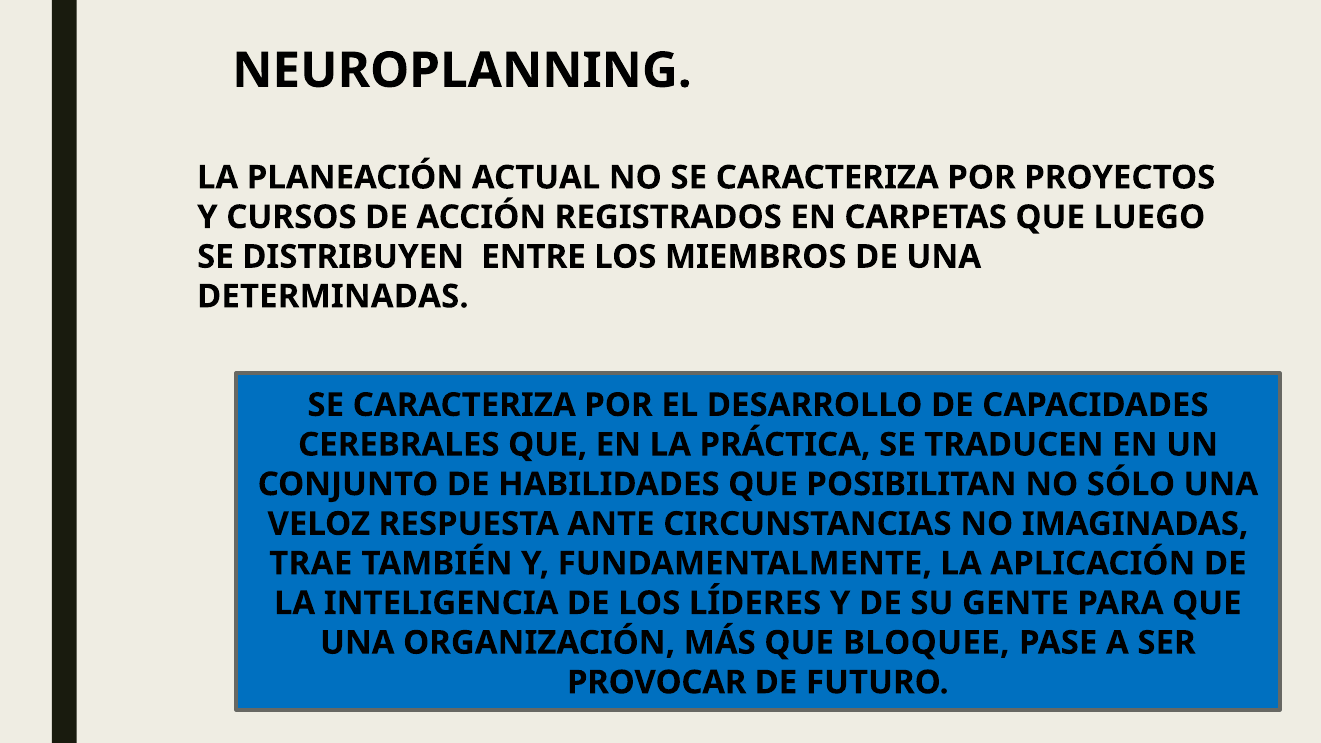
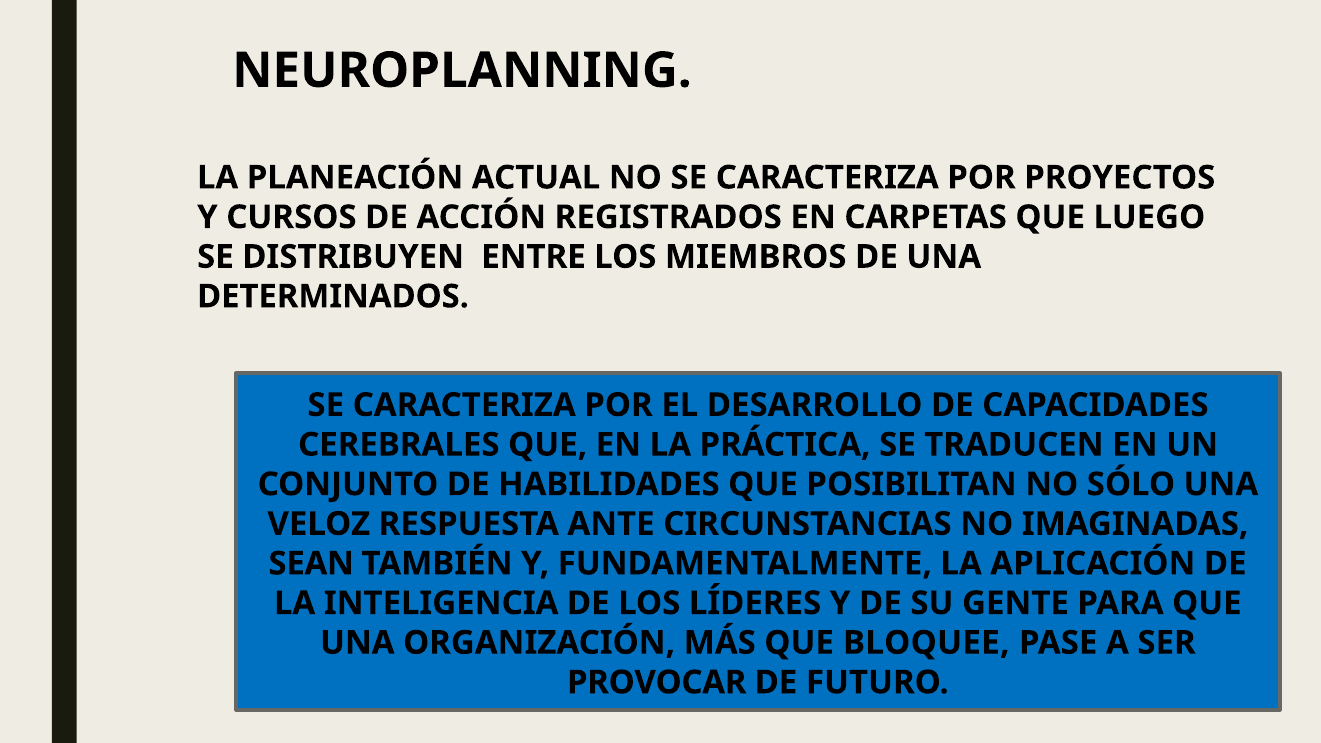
DETERMINADAS: DETERMINADAS -> DETERMINADOS
TRAE: TRAE -> SEAN
